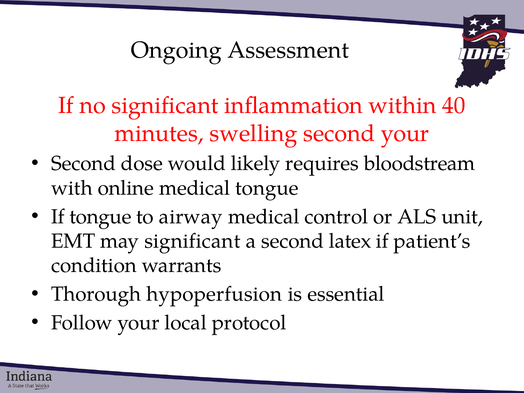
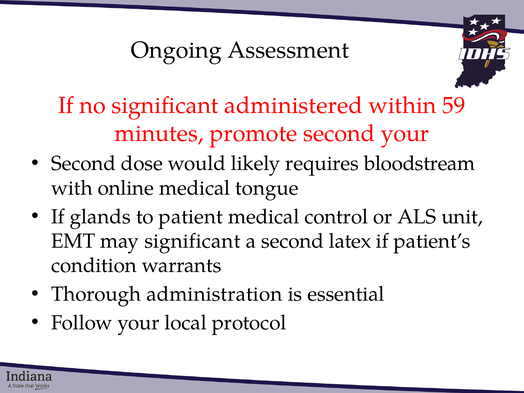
inflammation: inflammation -> administered
40: 40 -> 59
swelling: swelling -> promote
If tongue: tongue -> glands
airway: airway -> patient
hypoperfusion: hypoperfusion -> administration
